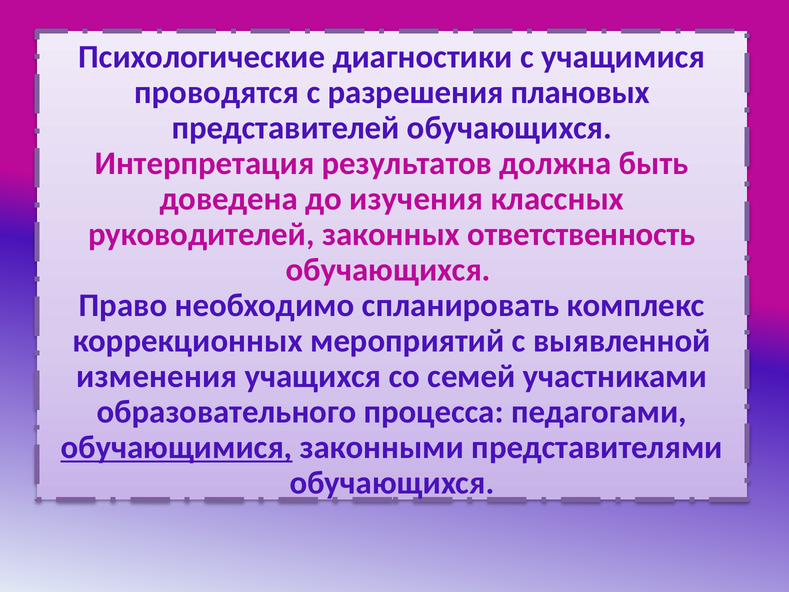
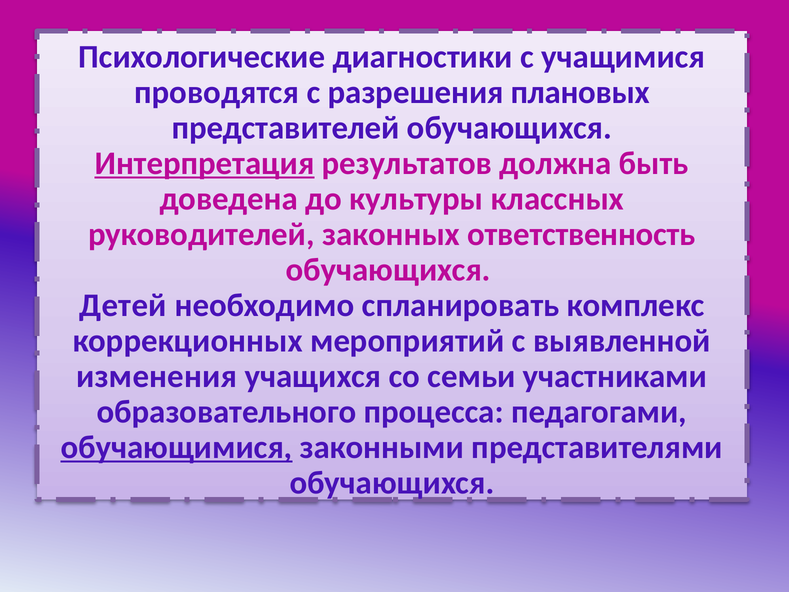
Интерпретация underline: none -> present
изучения: изучения -> культуры
Право: Право -> Детей
семей: семей -> семьи
